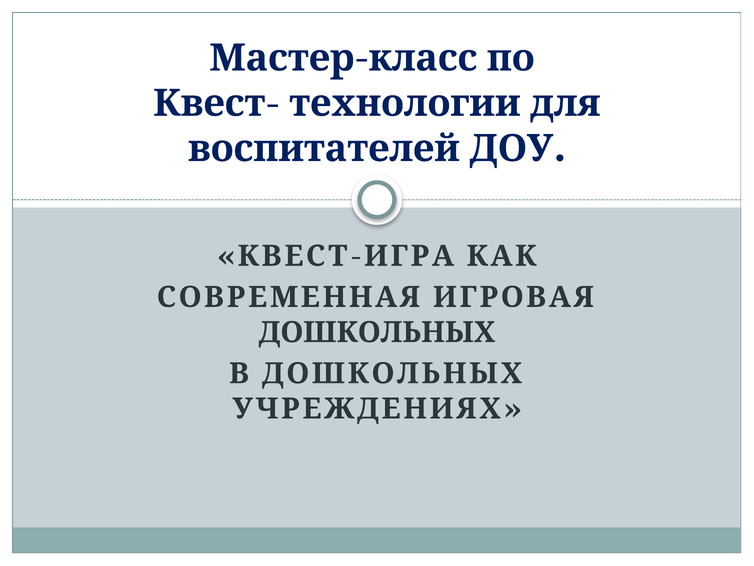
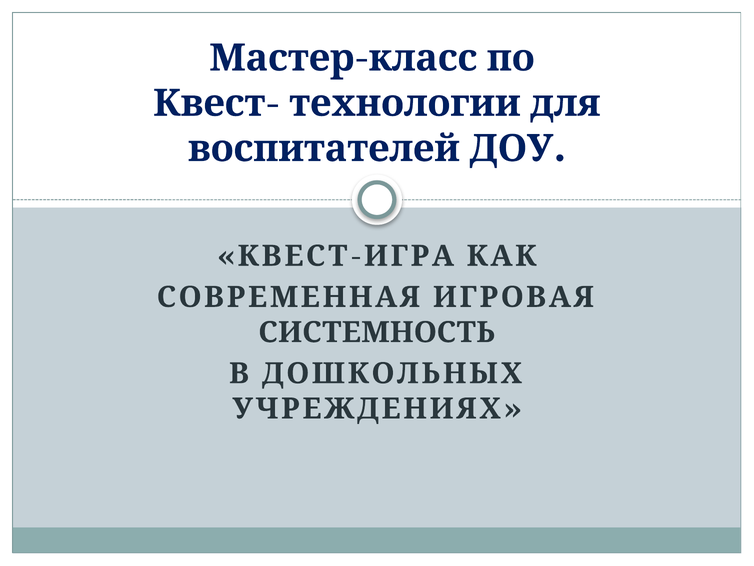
ДОШКОЛЬНЫХ at (377, 332): ДОШКОЛЬНЫХ -> СИСТЕМНОСТЬ
